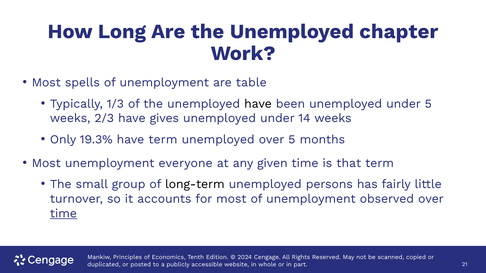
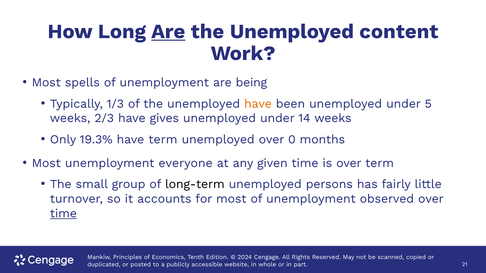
Are at (168, 32) underline: none -> present
chapter: chapter -> content
table: table -> being
have at (258, 104) colour: black -> orange
over 5: 5 -> 0
is that: that -> over
